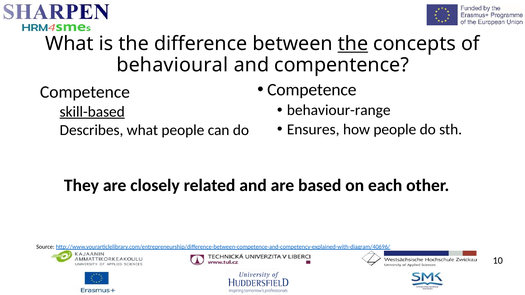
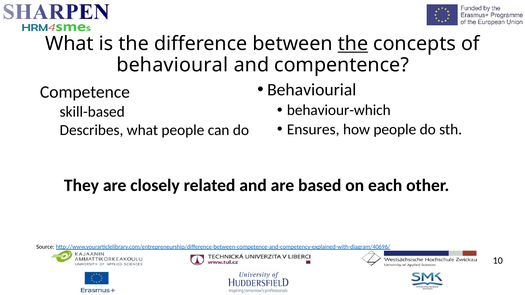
Competence at (312, 90): Competence -> Behaviourial
behaviour-range: behaviour-range -> behaviour-which
skill-based underline: present -> none
